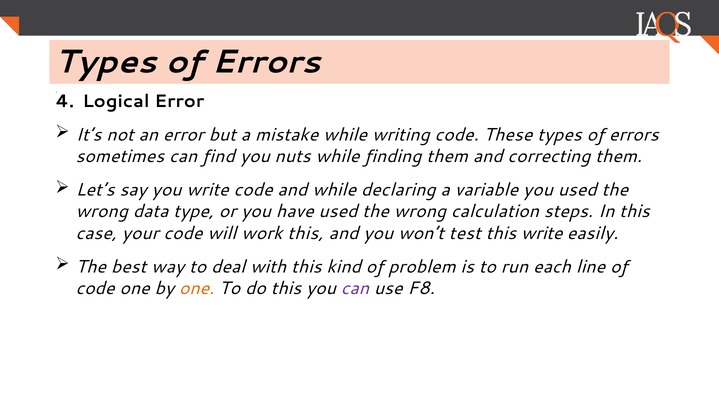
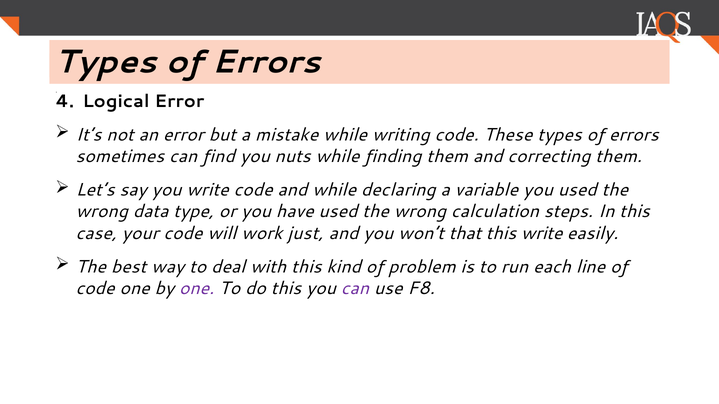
work this: this -> just
test: test -> that
one at (197, 289) colour: orange -> purple
